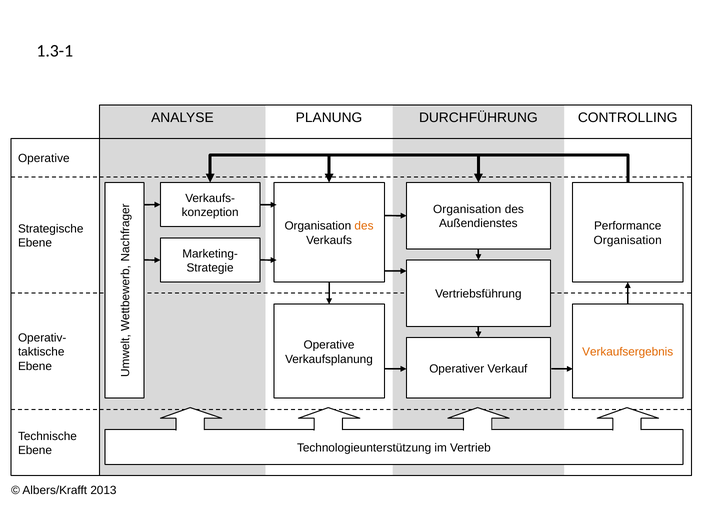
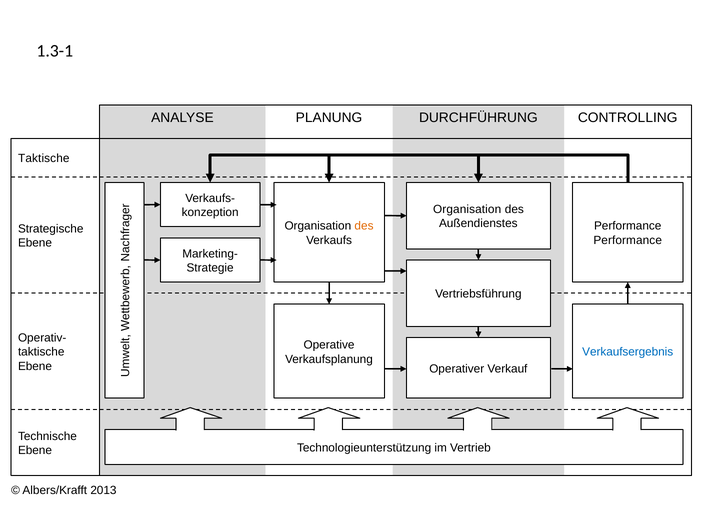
Operative at (44, 158): Operative -> Taktische
Organisation at (628, 240): Organisation -> Performance
Verkaufsergebnis colour: orange -> blue
